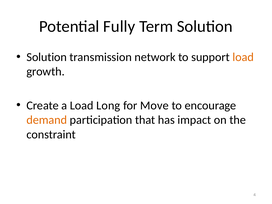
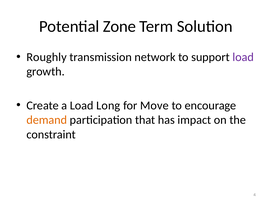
Fully: Fully -> Zone
Solution at (47, 57): Solution -> Roughly
load at (243, 57) colour: orange -> purple
